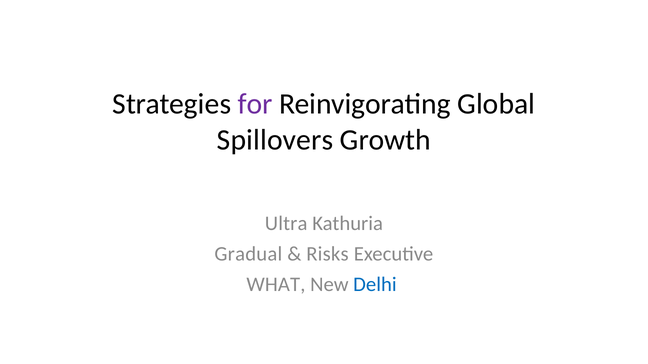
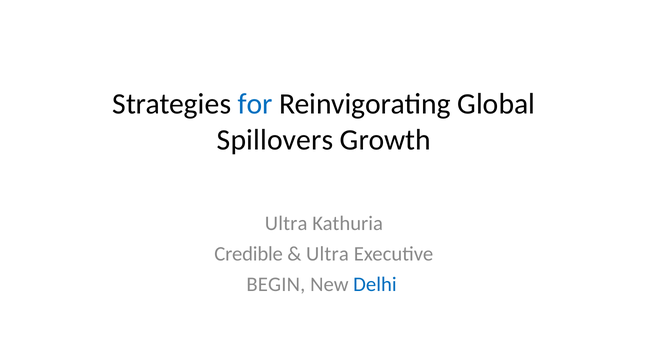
for colour: purple -> blue
Gradual: Gradual -> Credible
Risks at (327, 254): Risks -> Ultra
WHAT: WHAT -> BEGIN
